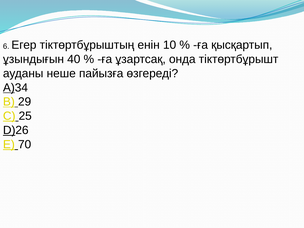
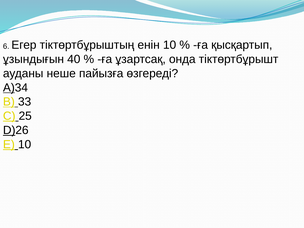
29: 29 -> 33
E 70: 70 -> 10
